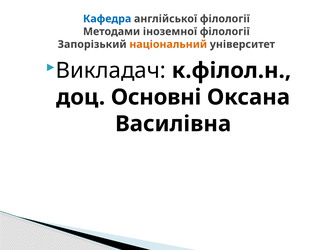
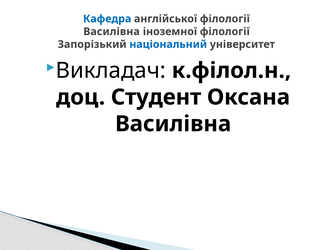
Методами at (112, 32): Методами -> Василівна
національний colour: orange -> blue
Основні: Основні -> Студент
